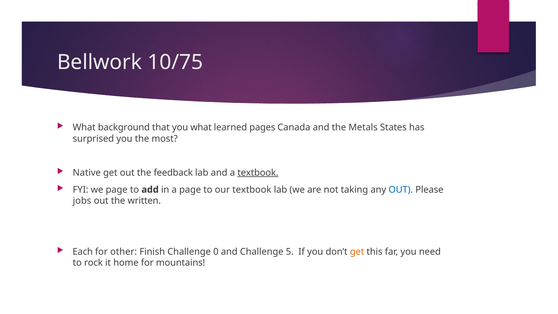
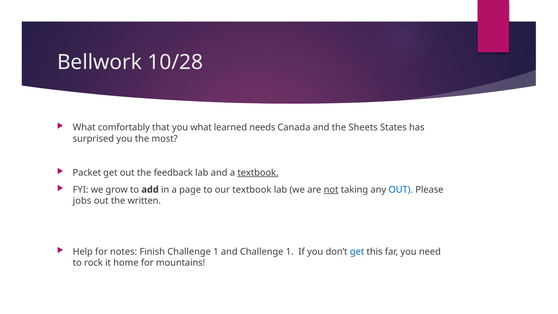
10/75: 10/75 -> 10/28
background: background -> comfortably
pages: pages -> needs
Metals: Metals -> Sheets
Native: Native -> Packet
we page: page -> grow
not underline: none -> present
Each: Each -> Help
other: other -> notes
Finish Challenge 0: 0 -> 1
and Challenge 5: 5 -> 1
get at (357, 252) colour: orange -> blue
